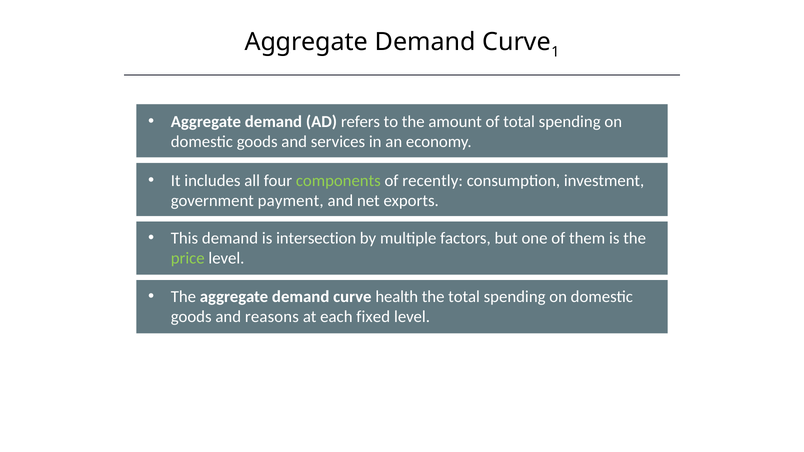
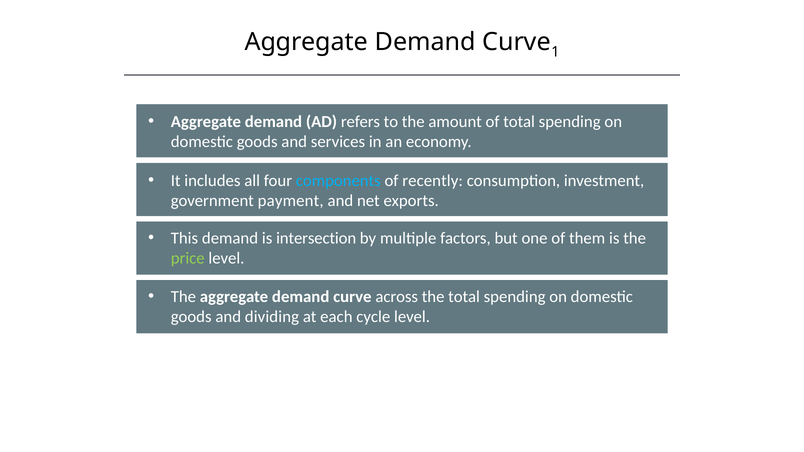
components colour: light green -> light blue
health: health -> across
reasons: reasons -> dividing
fixed: fixed -> cycle
